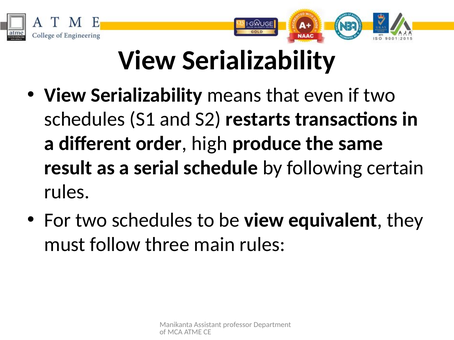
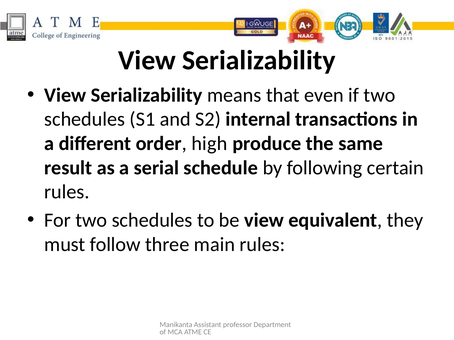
restarts: restarts -> internal
